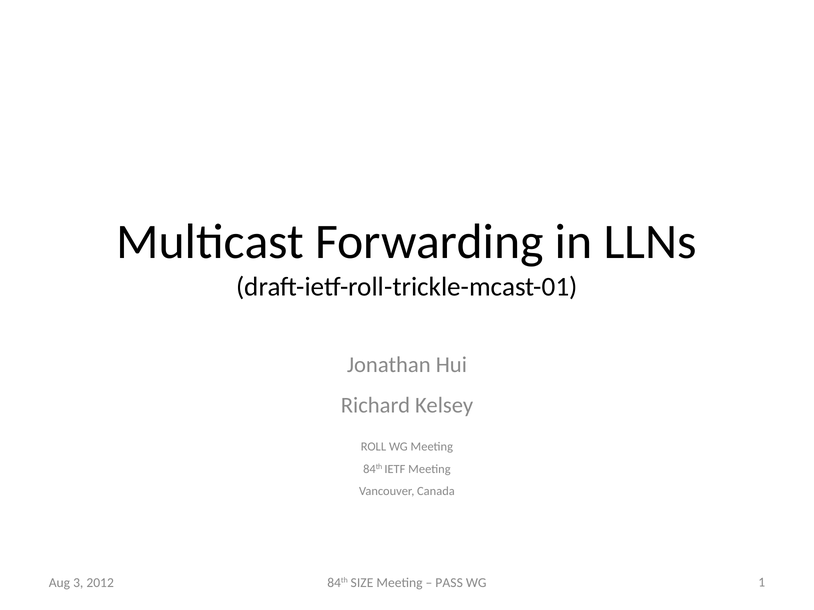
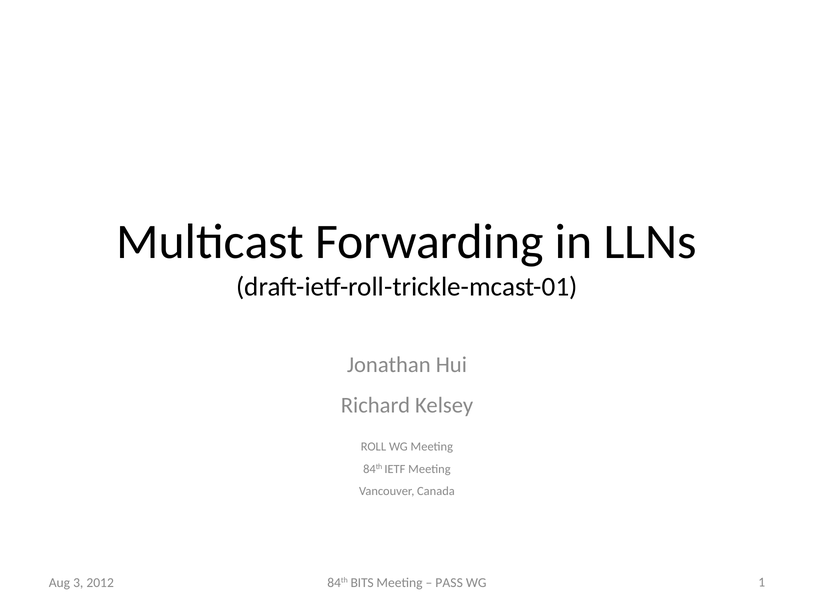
SIZE: SIZE -> BITS
